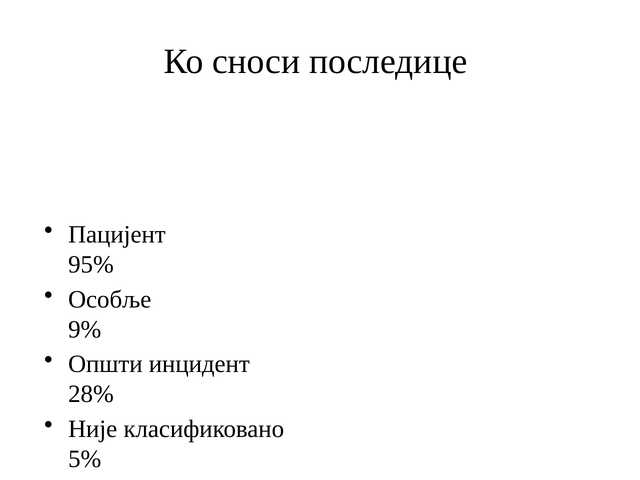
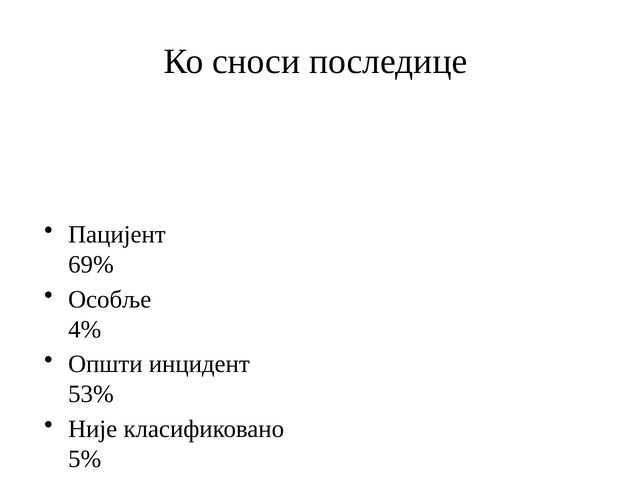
95%: 95% -> 69%
9%: 9% -> 4%
28%: 28% -> 53%
